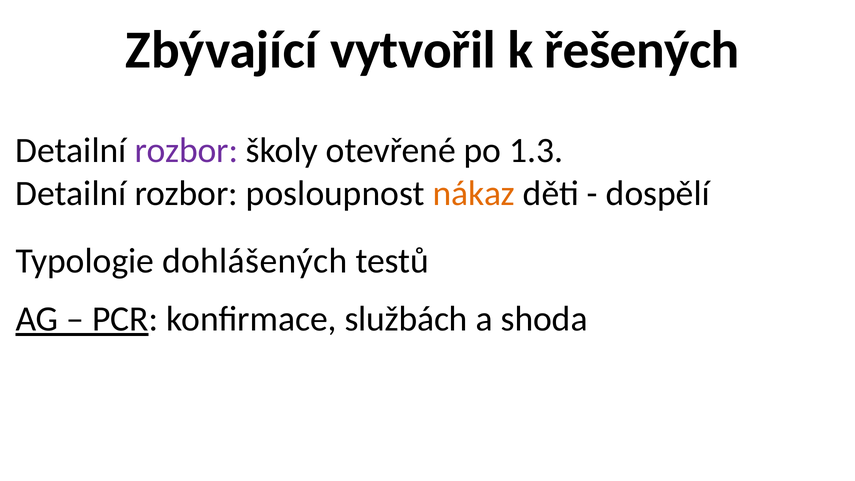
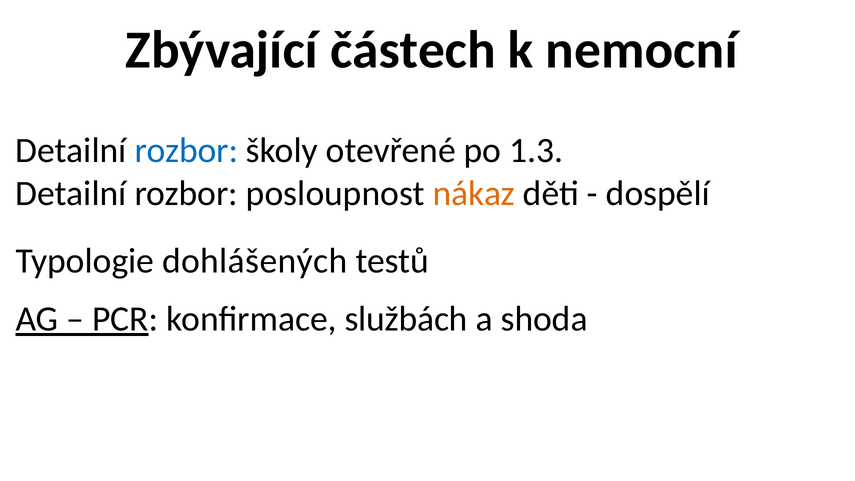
vytvořil: vytvořil -> částech
řešených: řešených -> nemocní
rozbor at (186, 151) colour: purple -> blue
